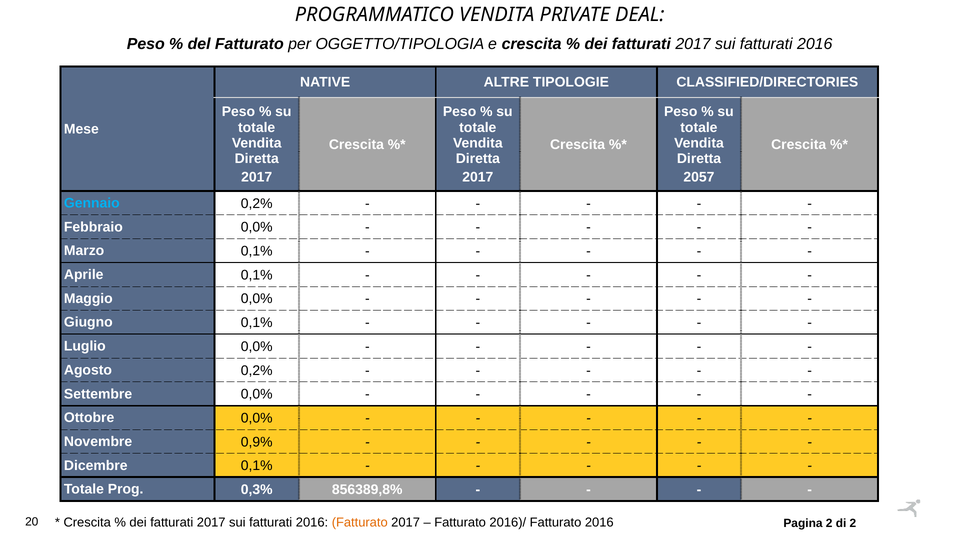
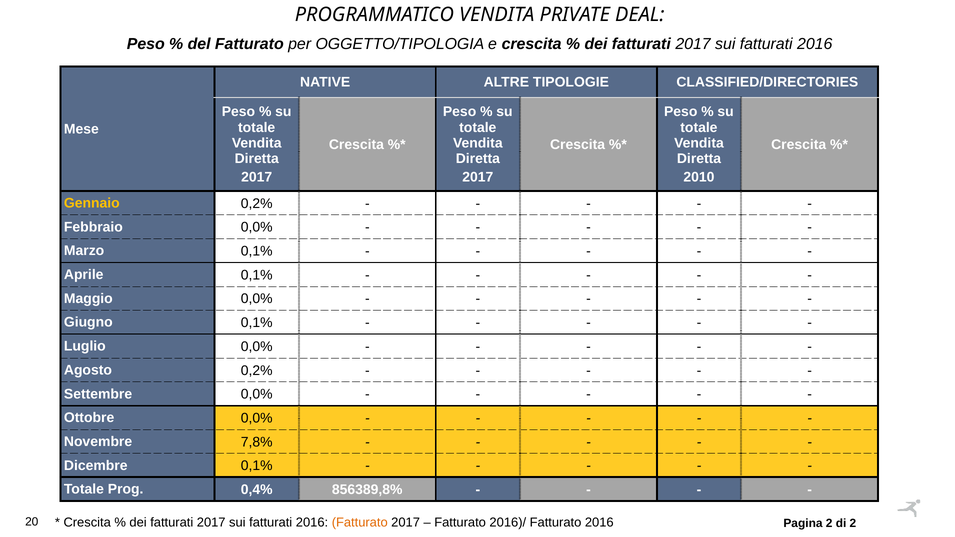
2057: 2057 -> 2010
Gennaio colour: light blue -> yellow
0,9%: 0,9% -> 7,8%
0,3%: 0,3% -> 0,4%
